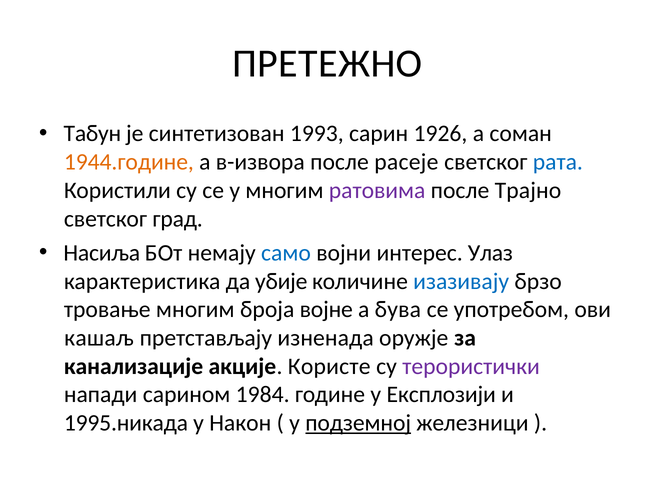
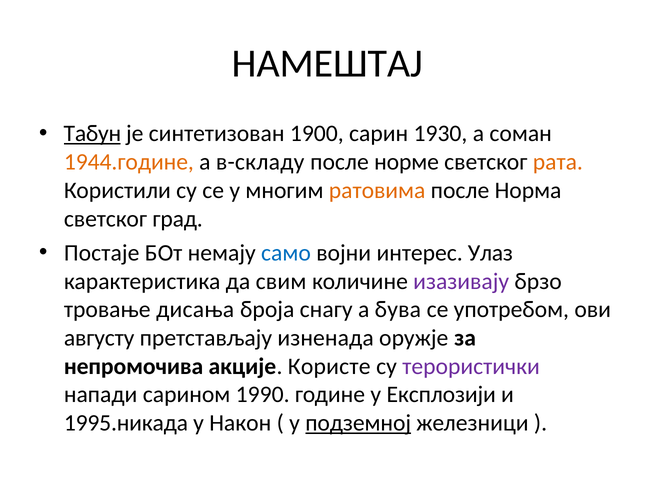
ПРЕТЕЖНО: ПРЕТЕЖНО -> НАМЕШТАЈ
Табун underline: none -> present
1993: 1993 -> 1900
1926: 1926 -> 1930
в-извора: в-извора -> в-складу
расеје: расеје -> норме
рата colour: blue -> orange
ратовима colour: purple -> orange
Трајно: Трајно -> Норма
Насиља: Насиља -> Постаје
убије: убије -> свим
изазивају colour: blue -> purple
тровање многим: многим -> дисања
војне: војне -> снагу
кашаљ: кашаљ -> августу
канализације: канализације -> непромочива
1984: 1984 -> 1990
